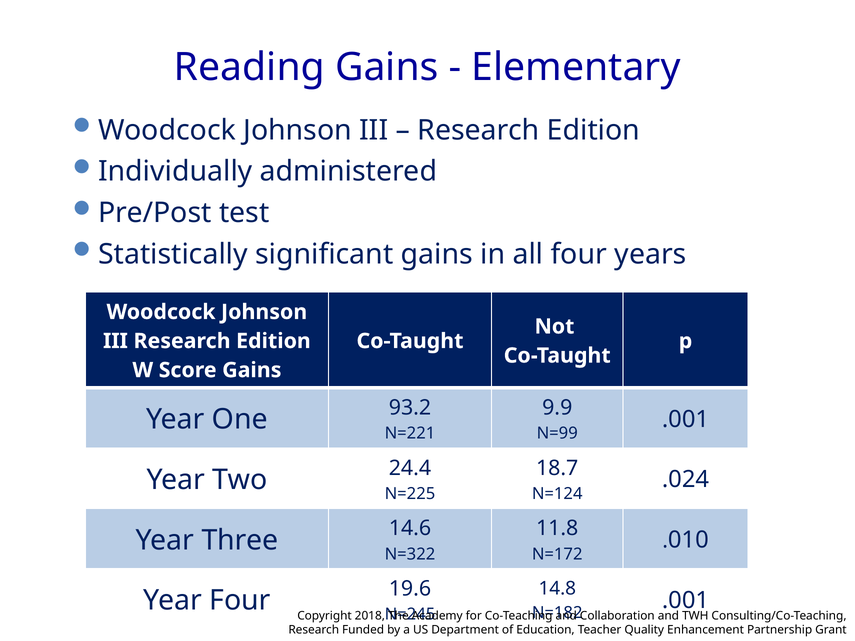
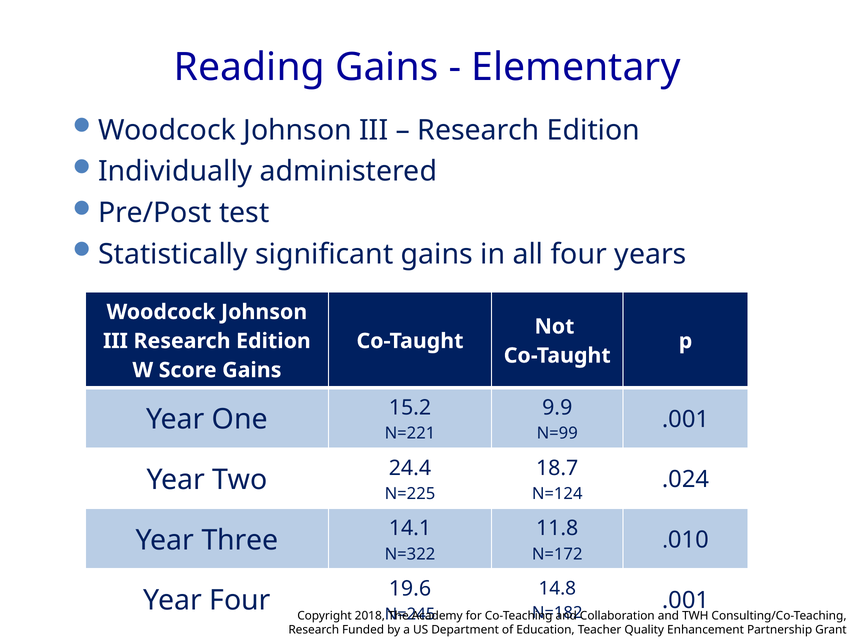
93.2: 93.2 -> 15.2
14.6: 14.6 -> 14.1
